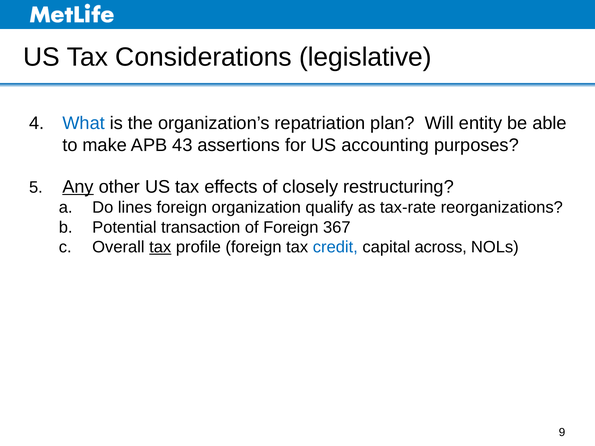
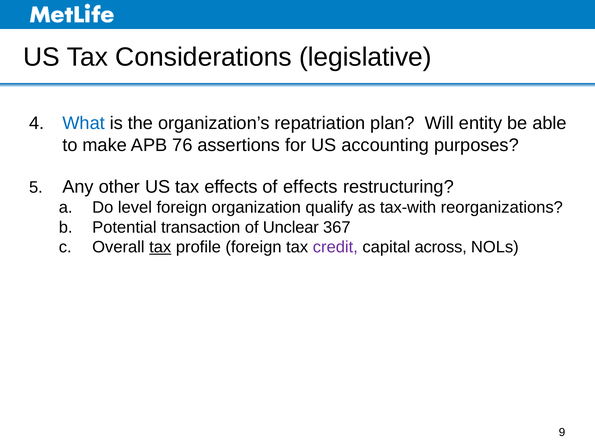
43: 43 -> 76
Any underline: present -> none
of closely: closely -> effects
lines: lines -> level
tax-rate: tax-rate -> tax-with
of Foreign: Foreign -> Unclear
credit colour: blue -> purple
